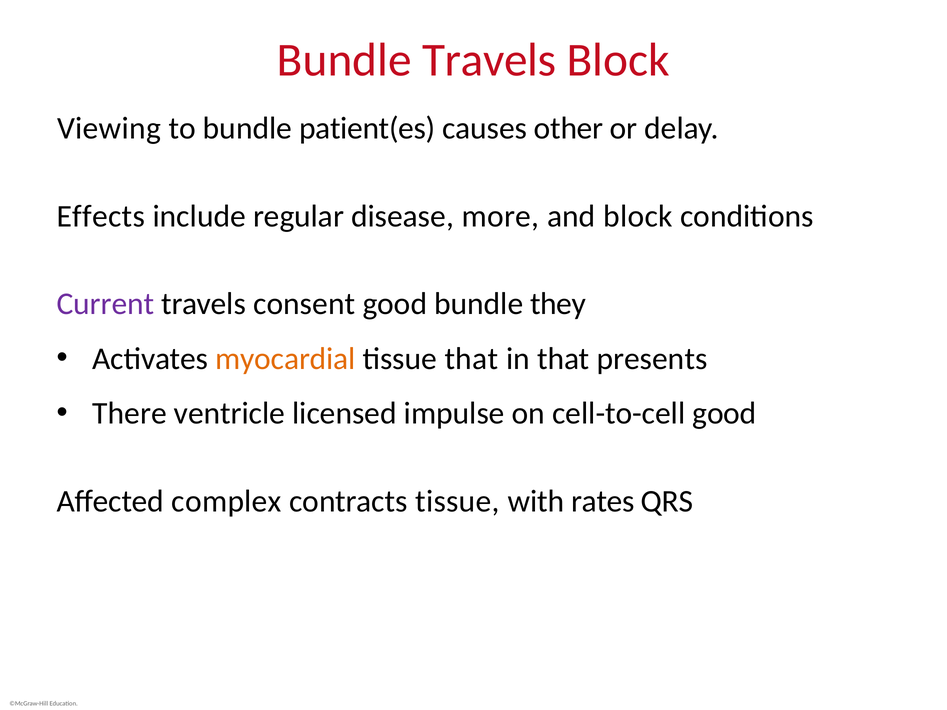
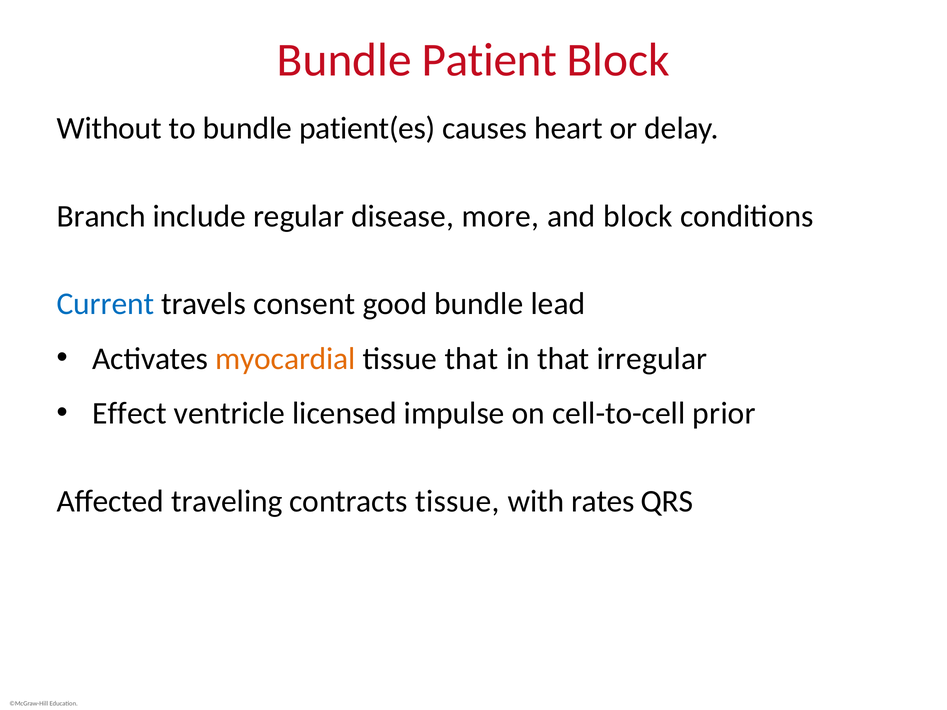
Bundle Travels: Travels -> Patient
Viewing: Viewing -> Without
other: other -> heart
Effects: Effects -> Branch
Current colour: purple -> blue
they: they -> lead
presents: presents -> irregular
There: There -> Effect
cell-to-cell good: good -> prior
complex: complex -> traveling
